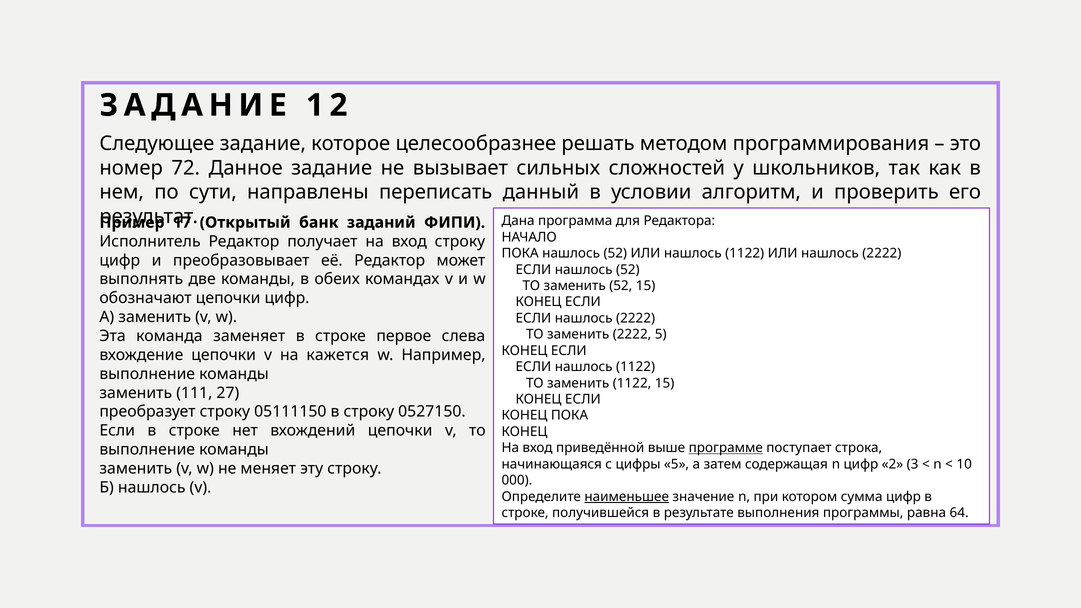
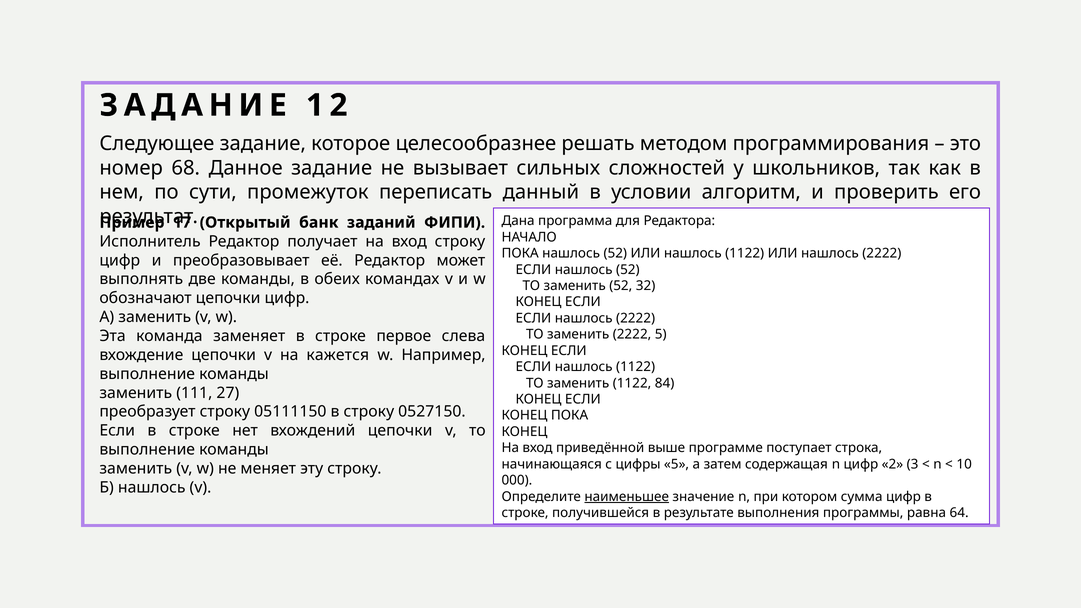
72: 72 -> 68
направлены: направлены -> промежуток
52 15: 15 -> 32
1122 15: 15 -> 84
программе underline: present -> none
